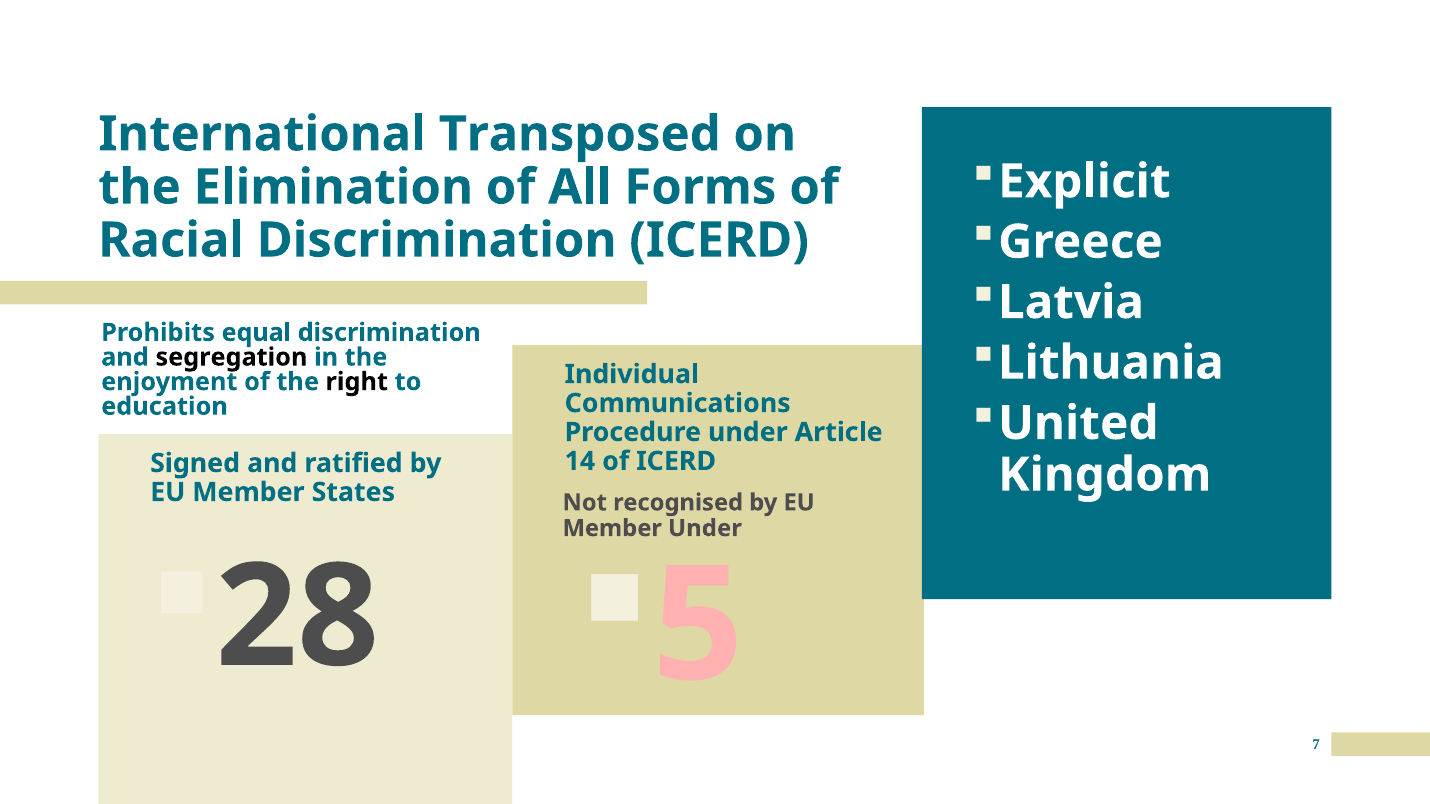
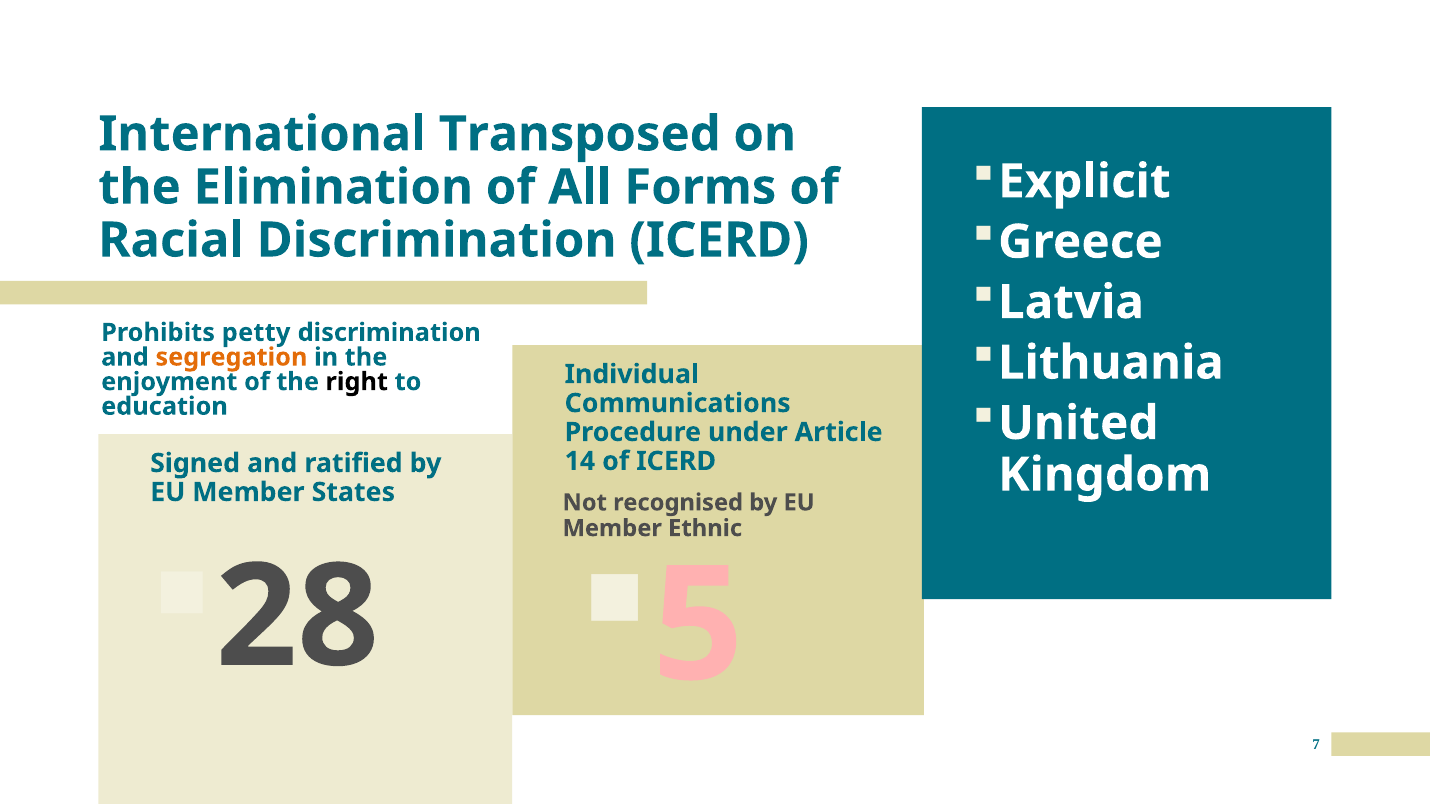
equal: equal -> petty
segregation colour: black -> orange
Member Under: Under -> Ethnic
